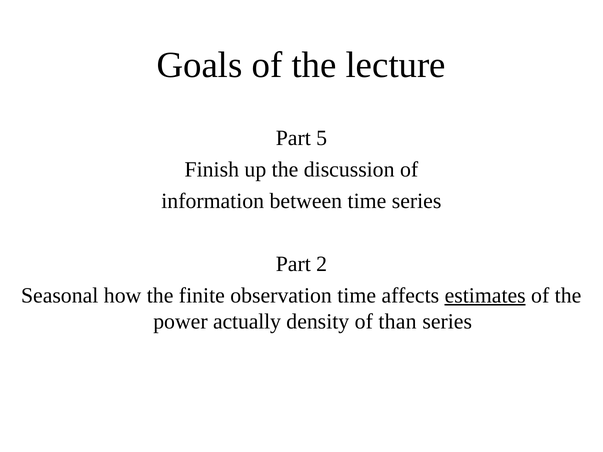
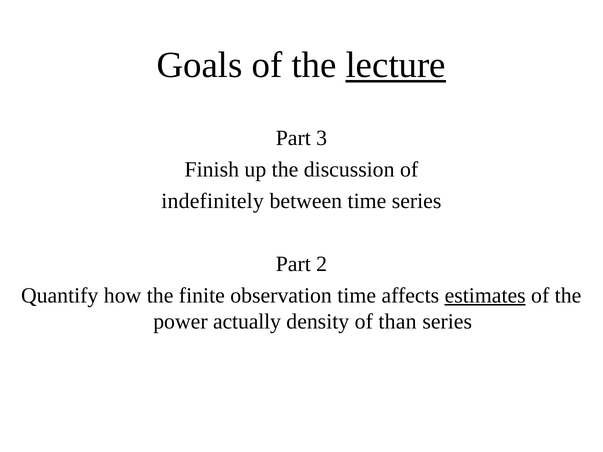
lecture underline: none -> present
5: 5 -> 3
information: information -> indefinitely
Seasonal: Seasonal -> Quantify
